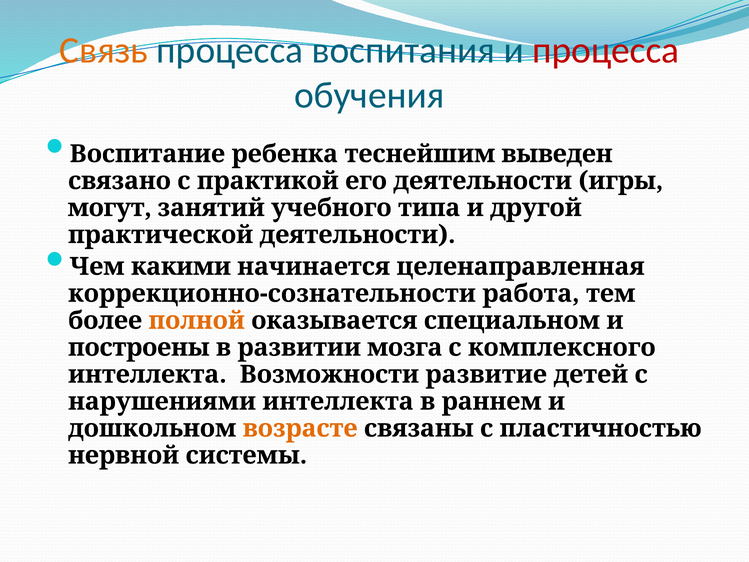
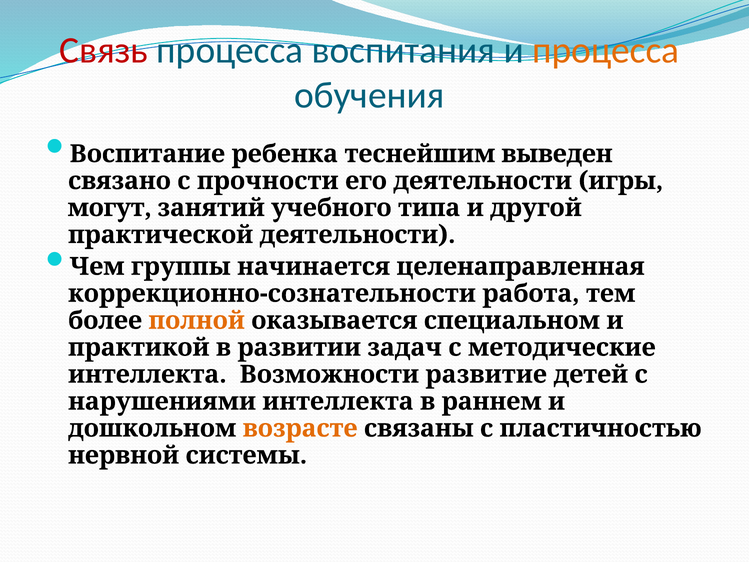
Связь colour: orange -> red
процесса at (606, 50) colour: red -> orange
практикой: практикой -> прочности
какими: какими -> группы
построены: построены -> практикой
мозга: мозга -> задач
комплексного: комплексного -> методические
